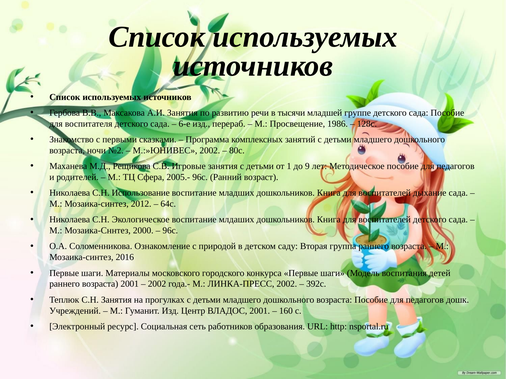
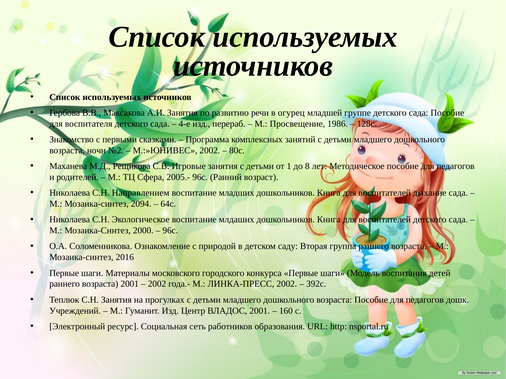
тысячи: тысячи -> огурец
6-е: 6-е -> 4-е
9: 9 -> 8
Использование: Использование -> Направлением
2012: 2012 -> 2094
